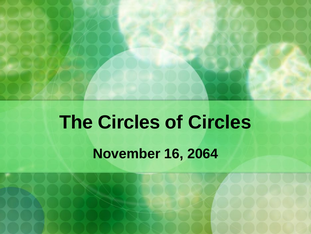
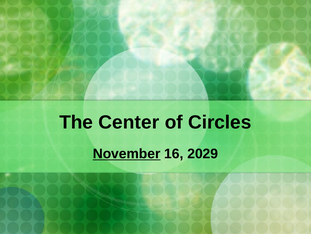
The Circles: Circles -> Center
November underline: none -> present
2064: 2064 -> 2029
